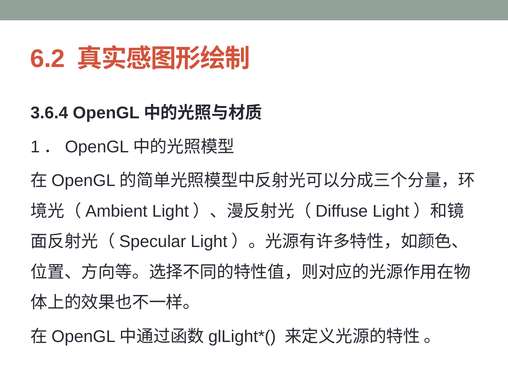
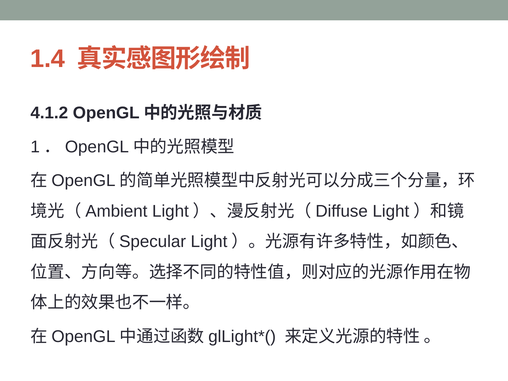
6.2: 6.2 -> 1.4
3.6.4: 3.6.4 -> 4.1.2
